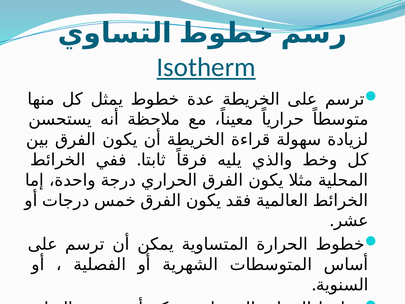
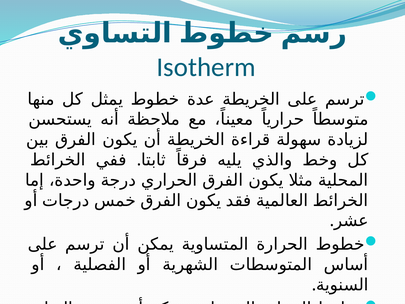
Isotherm underline: present -> none
